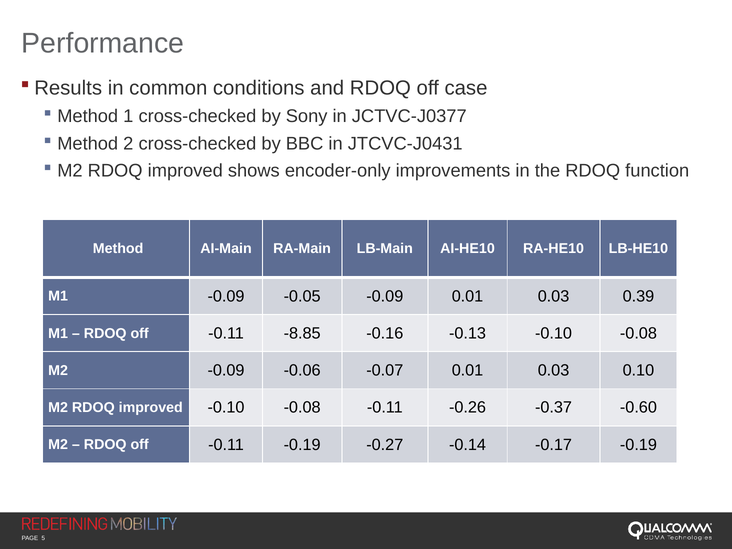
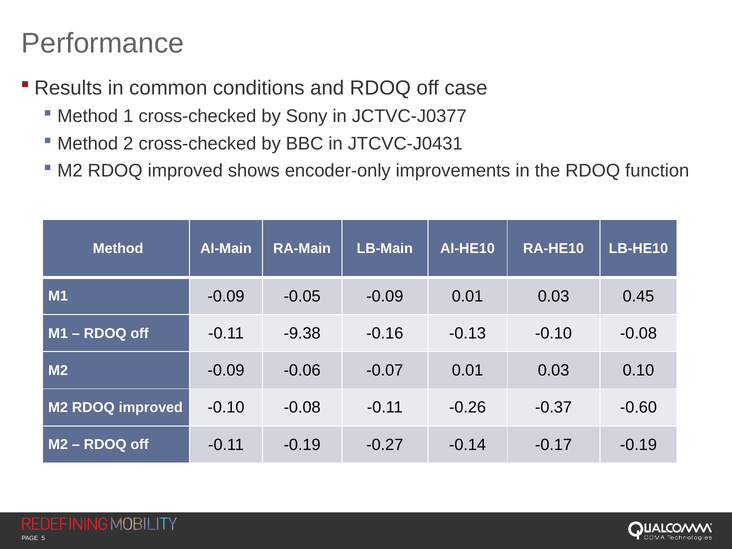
0.39: 0.39 -> 0.45
-8.85: -8.85 -> -9.38
